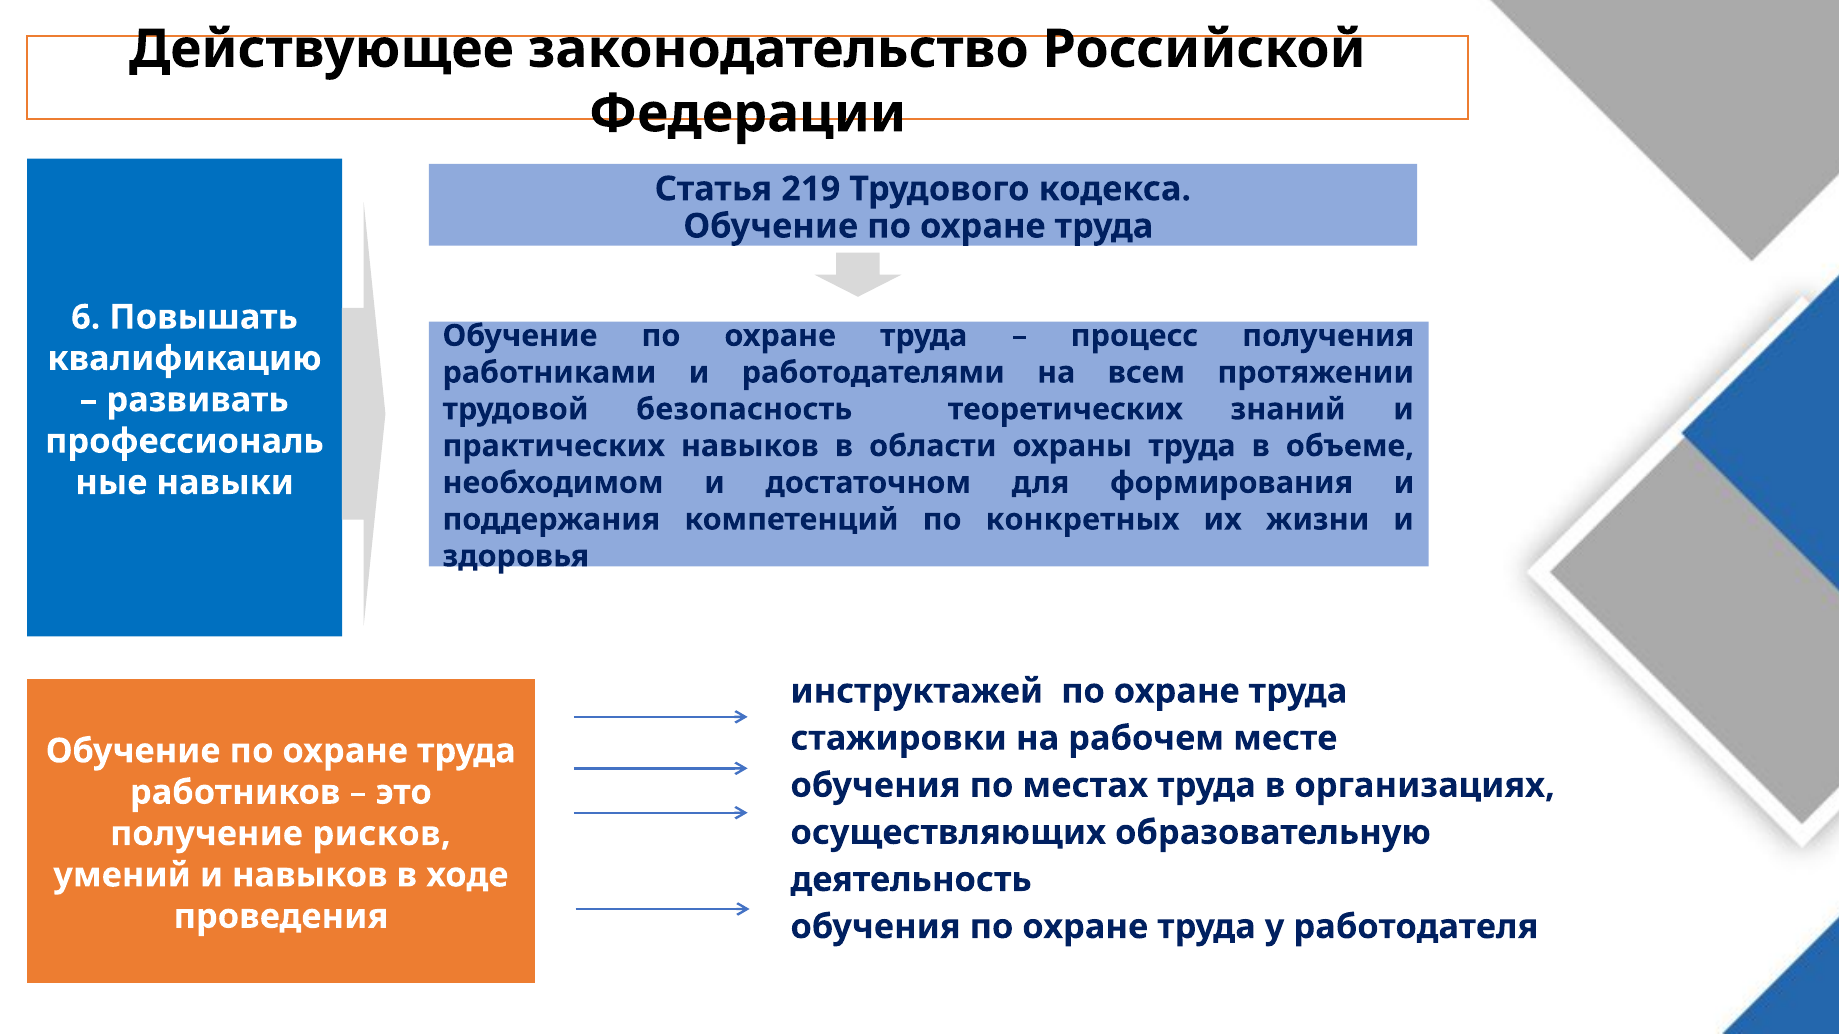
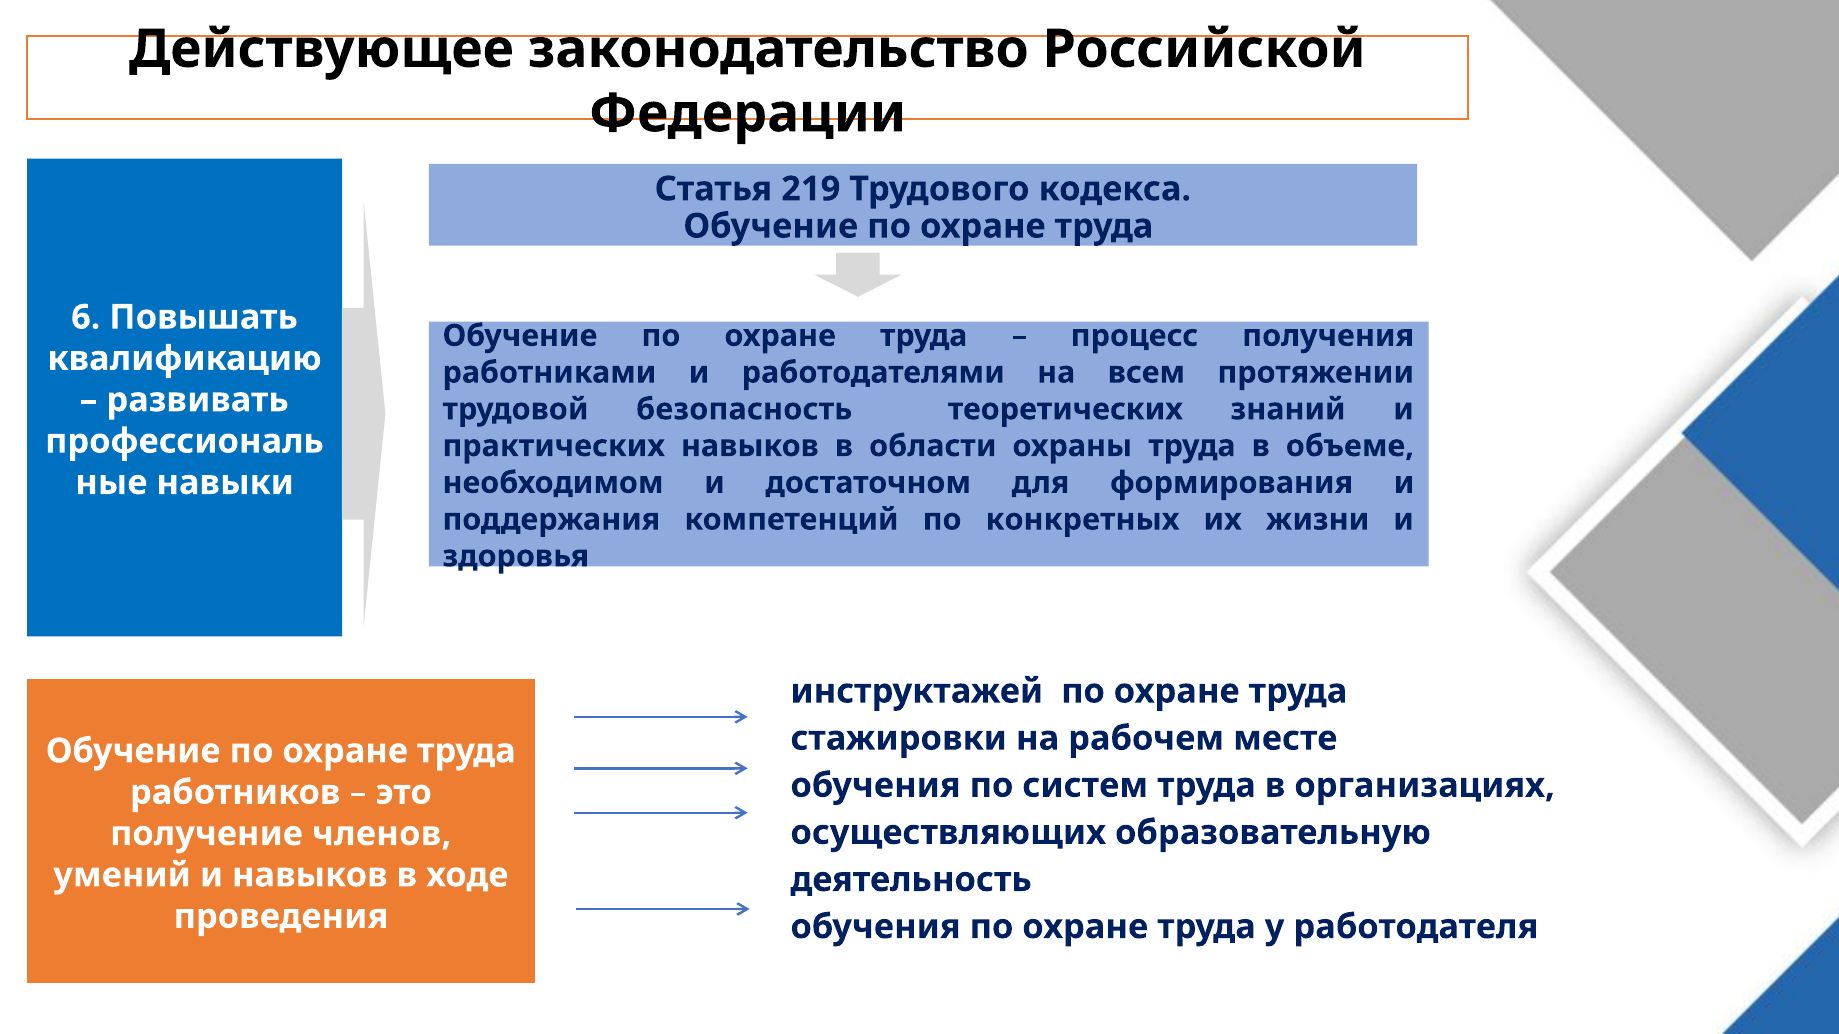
местах: местах -> систем
рисков: рисков -> членов
